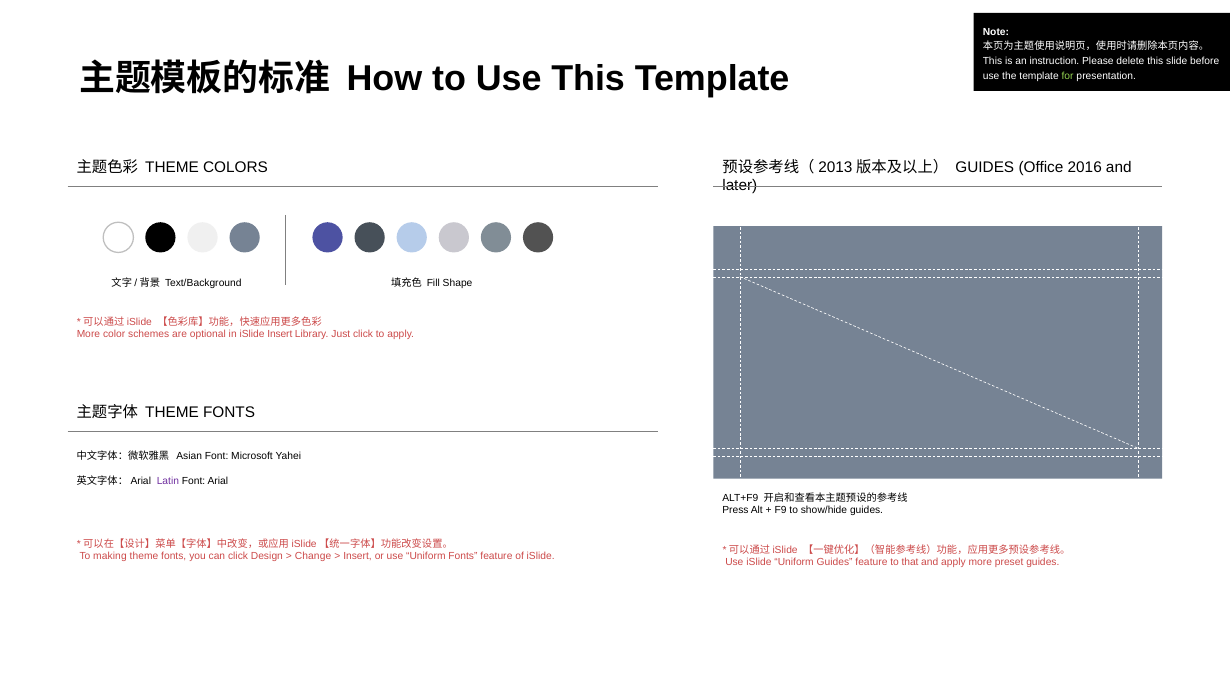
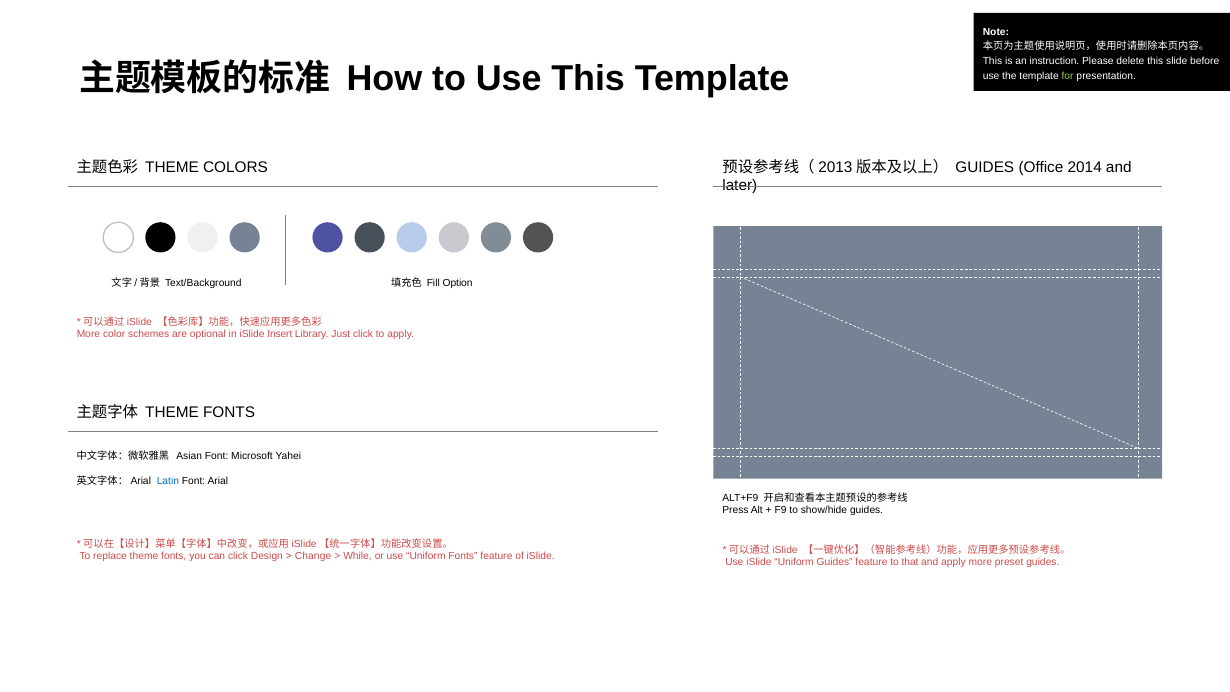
2016: 2016 -> 2014
Shape: Shape -> Option
Latin colour: purple -> blue
making: making -> replace
Insert at (358, 556): Insert -> While
